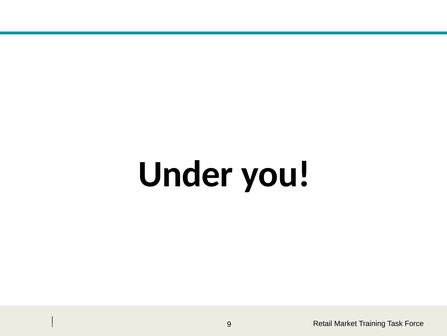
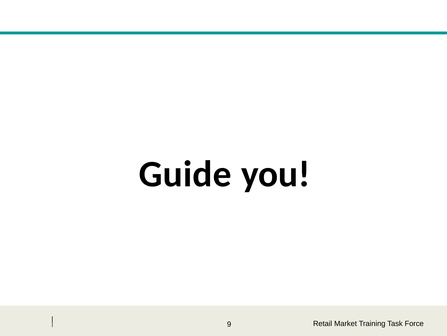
Under: Under -> Guide
